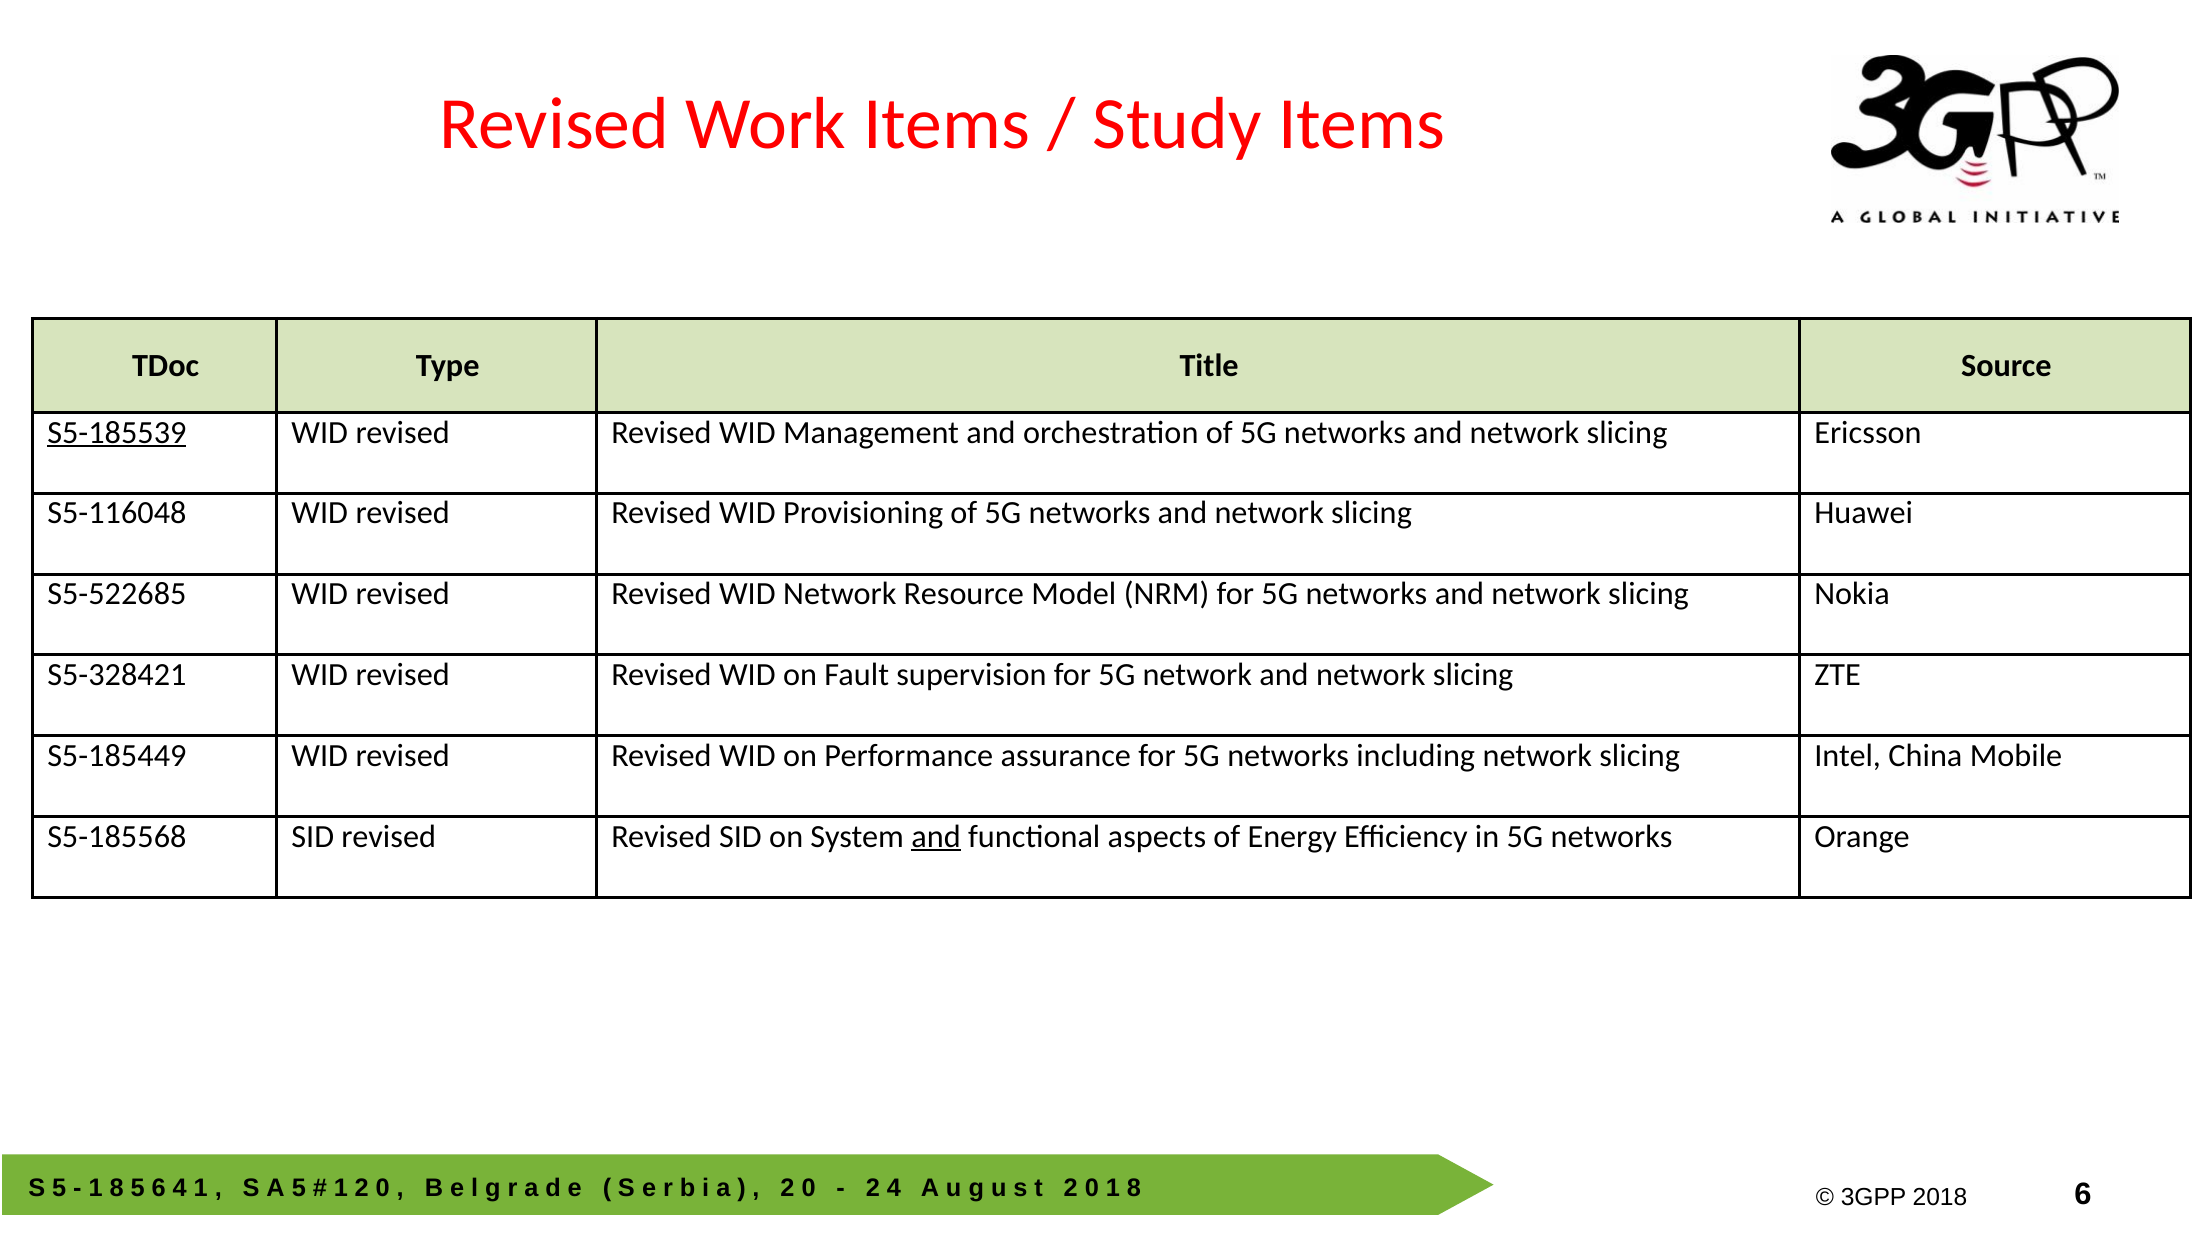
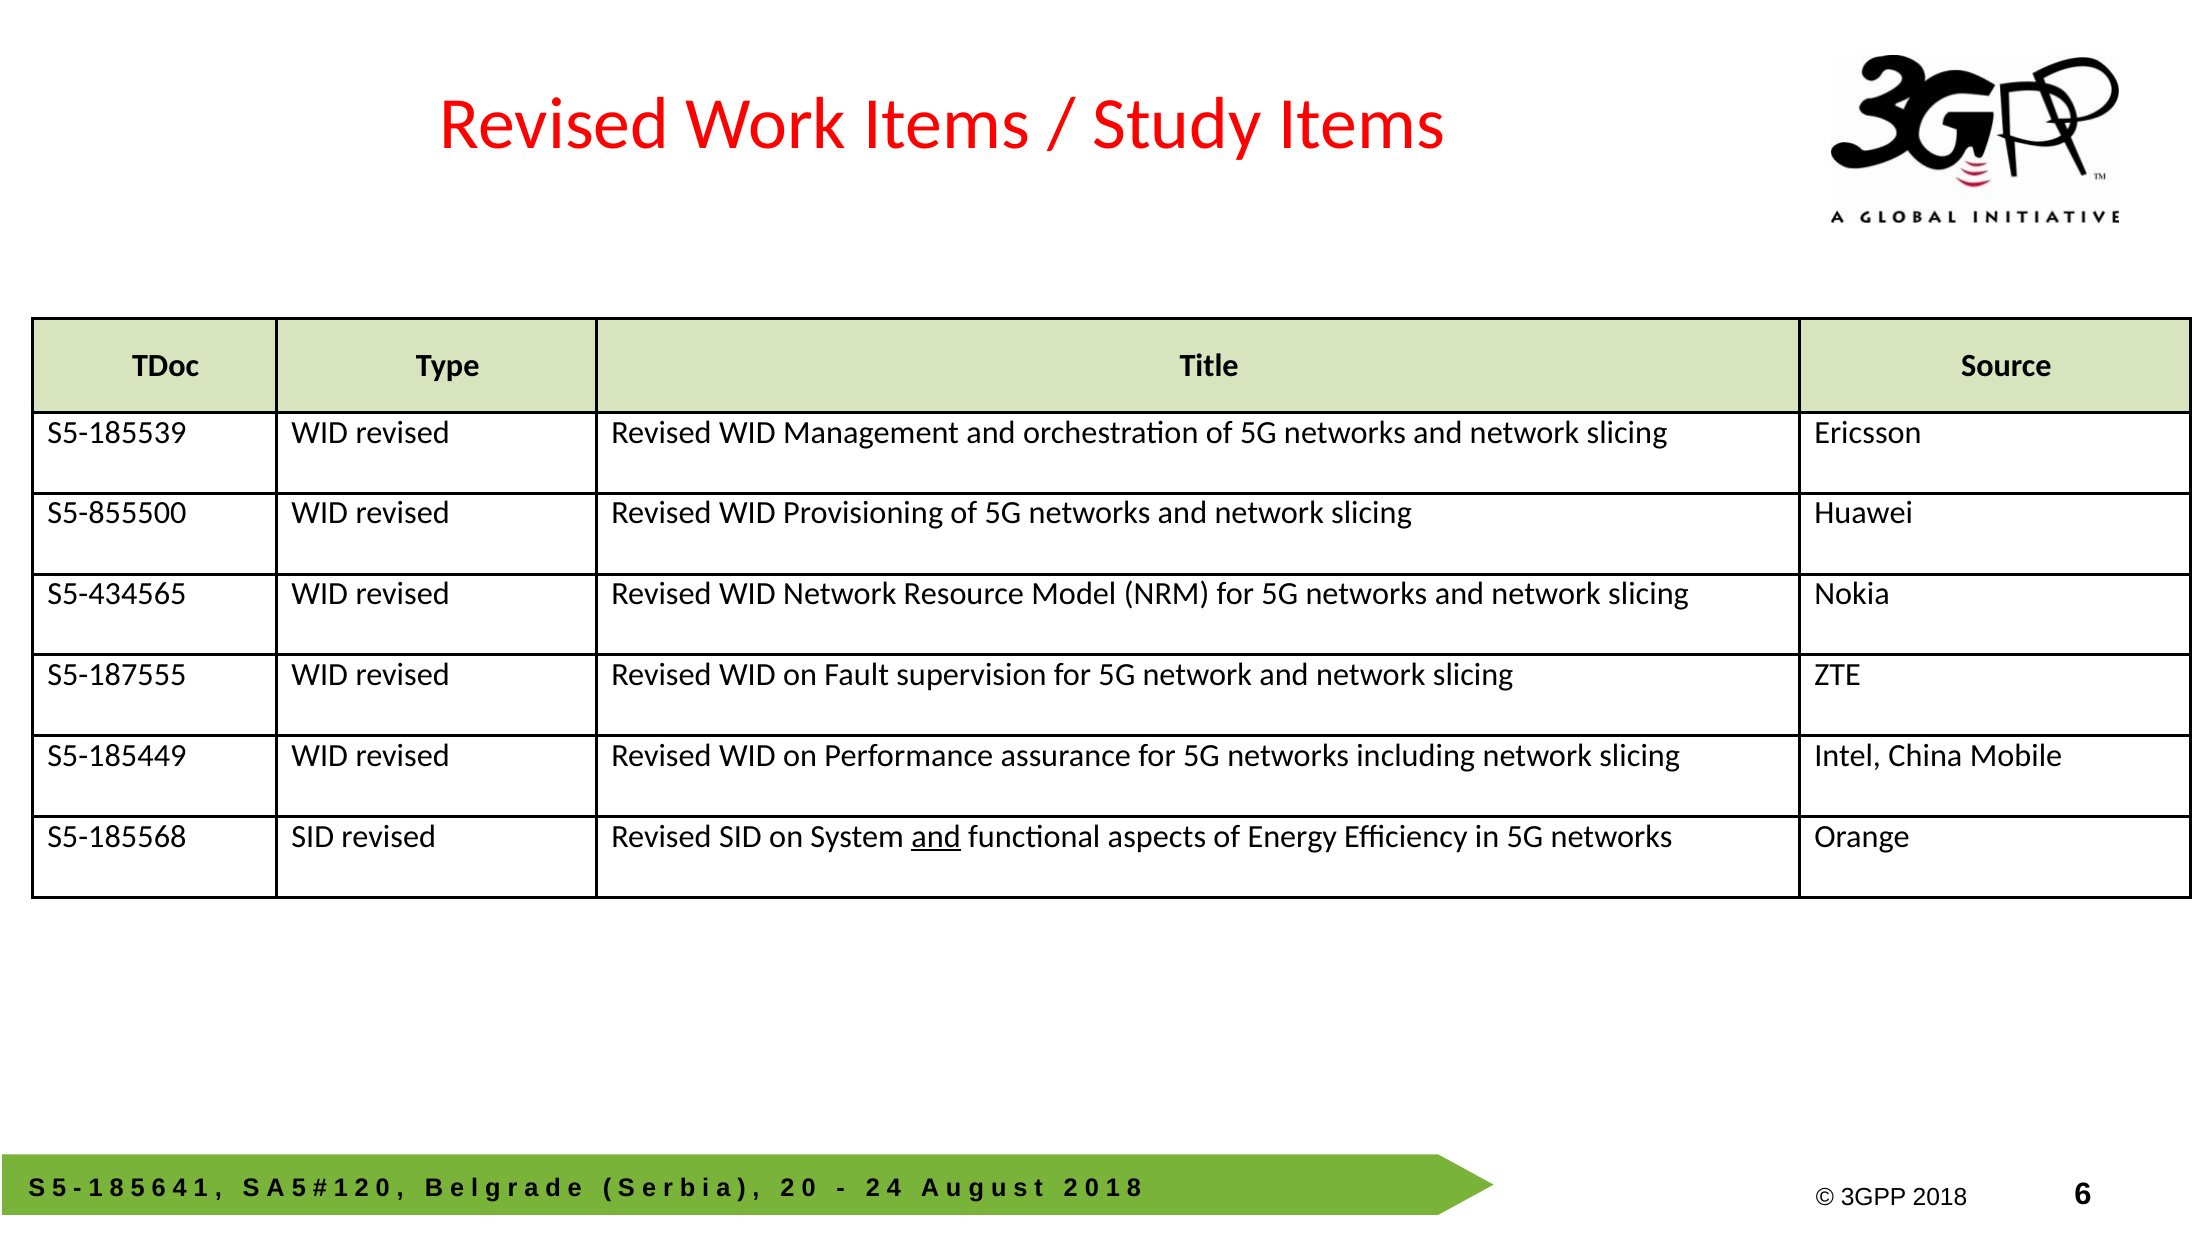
S5-185539 underline: present -> none
S5-116048: S5-116048 -> S5-855500
S5-522685: S5-522685 -> S5-434565
S5-328421: S5-328421 -> S5-187555
